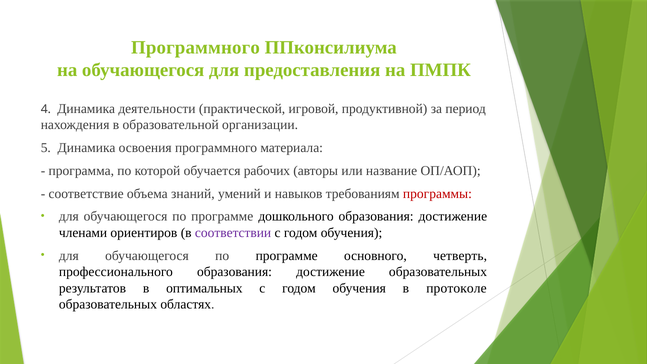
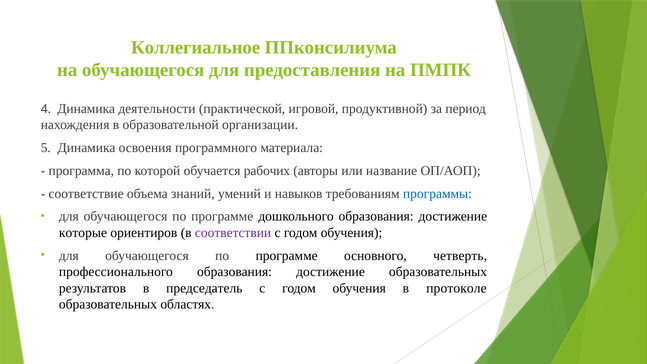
Программного at (195, 47): Программного -> Коллегиальное
программы colour: red -> blue
членами: членами -> которые
оптимальных: оптимальных -> председатель
